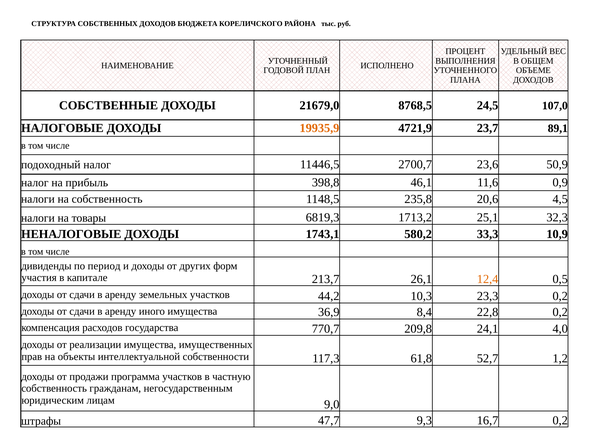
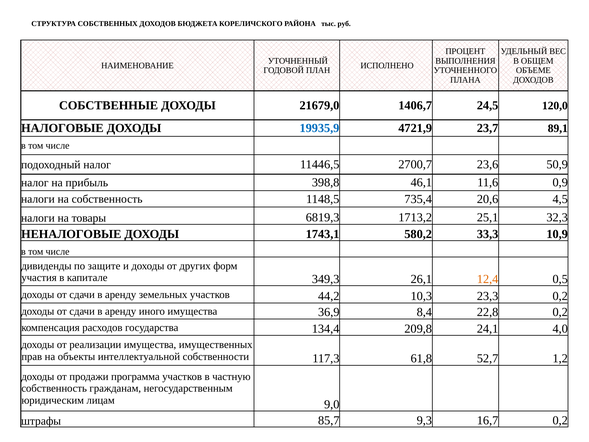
8768,5: 8768,5 -> 1406,7
107,0: 107,0 -> 120,0
19935,9 colour: orange -> blue
235,8: 235,8 -> 735,4
период: период -> защите
213,7: 213,7 -> 349,3
770,7: 770,7 -> 134,4
47,7: 47,7 -> 85,7
